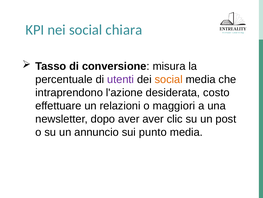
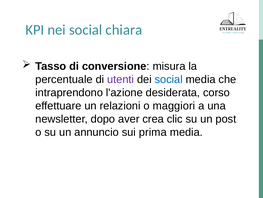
social at (169, 79) colour: orange -> blue
costo: costo -> corso
aver aver: aver -> crea
punto: punto -> prima
